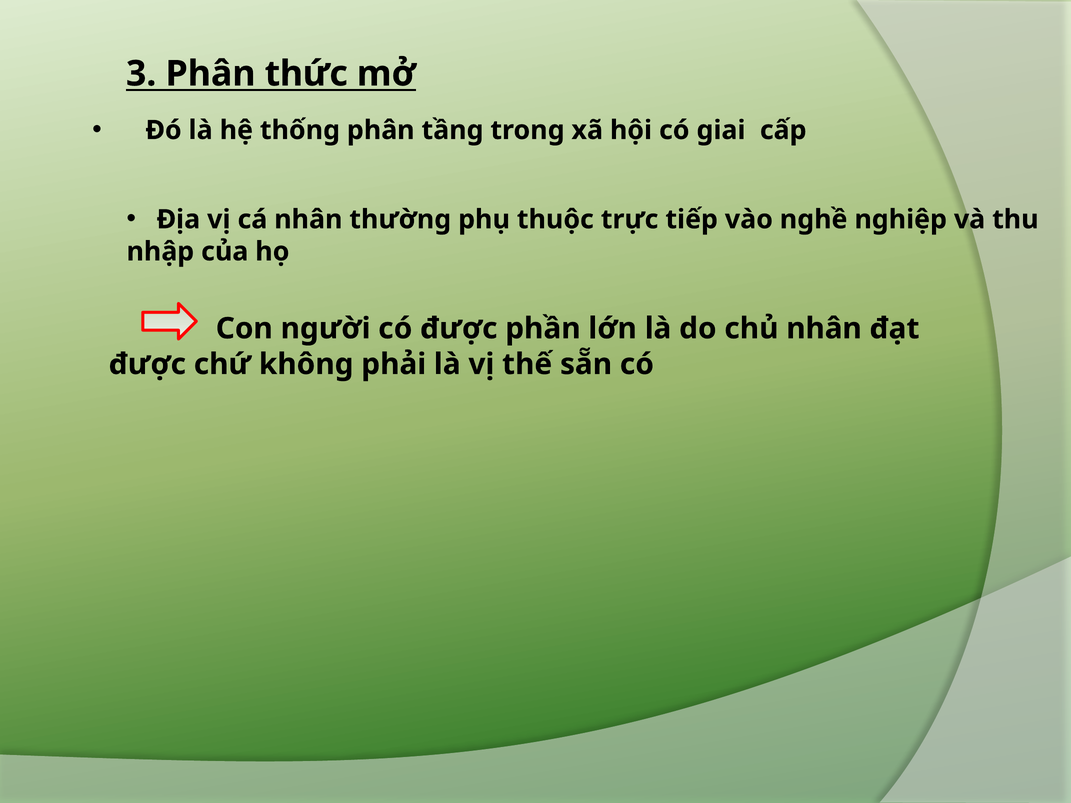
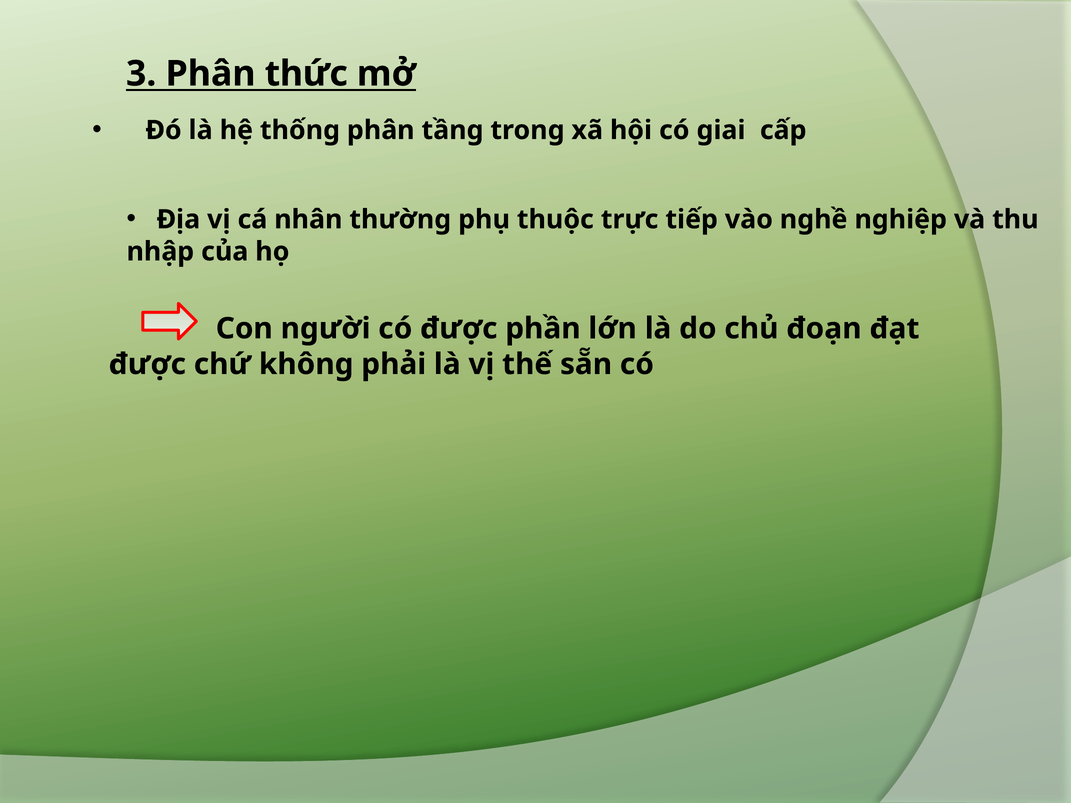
chủ nhân: nhân -> đoạn
